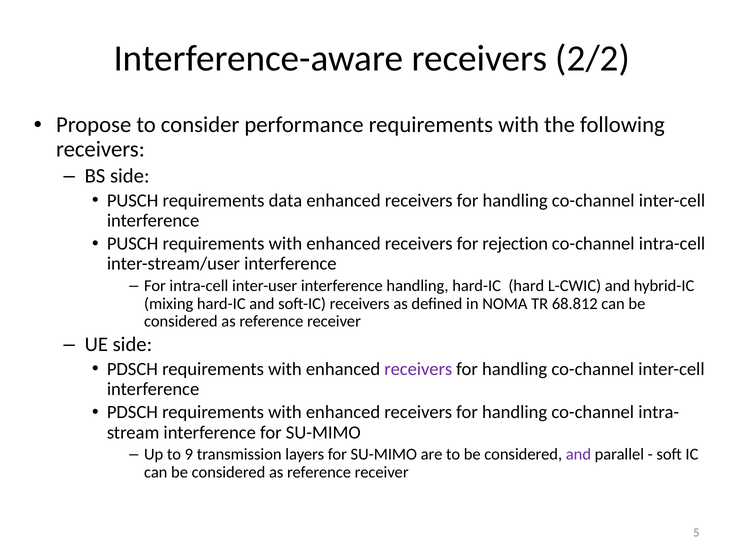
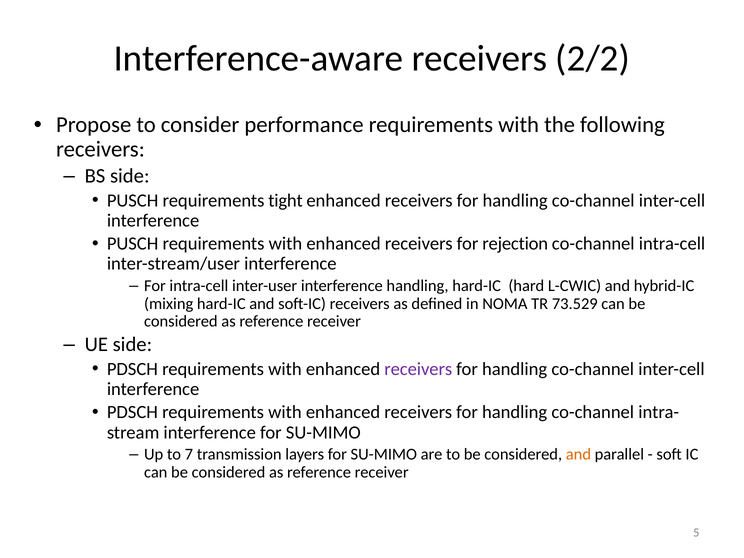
data: data -> tight
68.812: 68.812 -> 73.529
9: 9 -> 7
and at (578, 454) colour: purple -> orange
